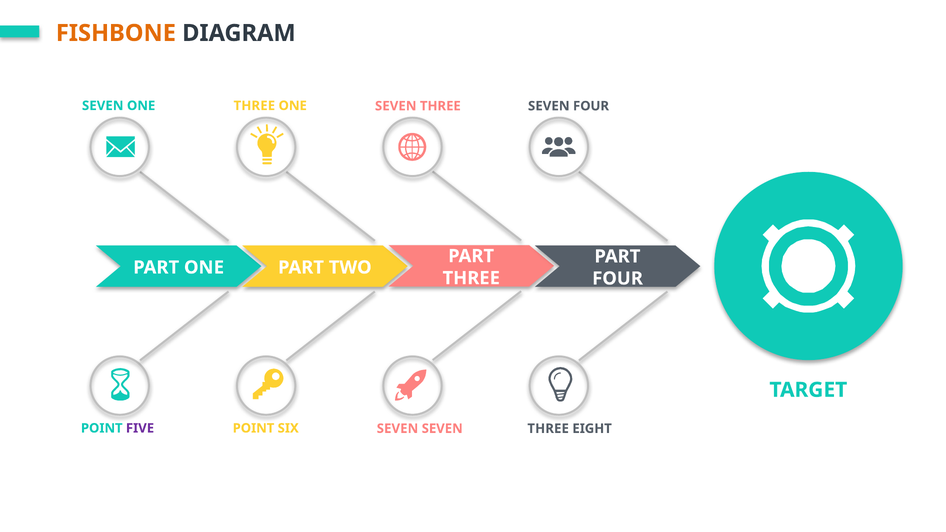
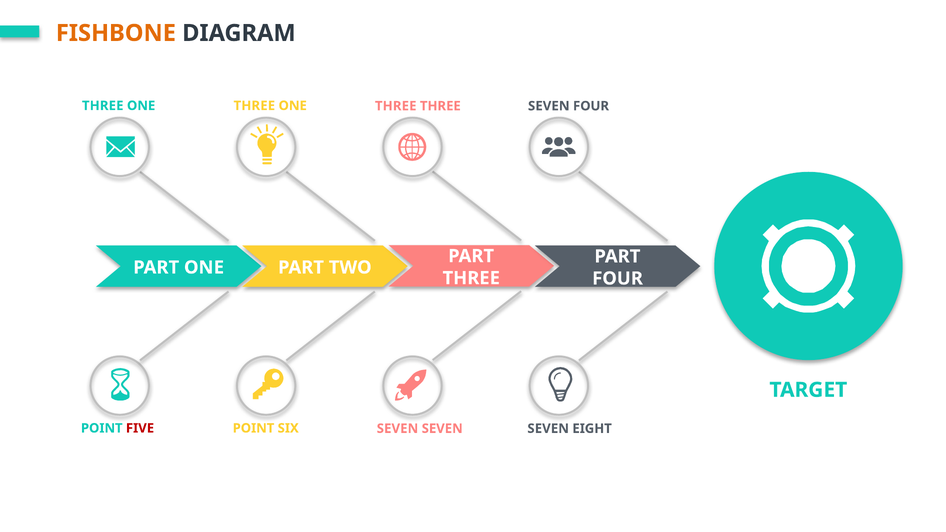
SEVEN at (103, 106): SEVEN -> THREE
SEVEN at (396, 106): SEVEN -> THREE
FIVE colour: purple -> red
THREE at (548, 429): THREE -> SEVEN
